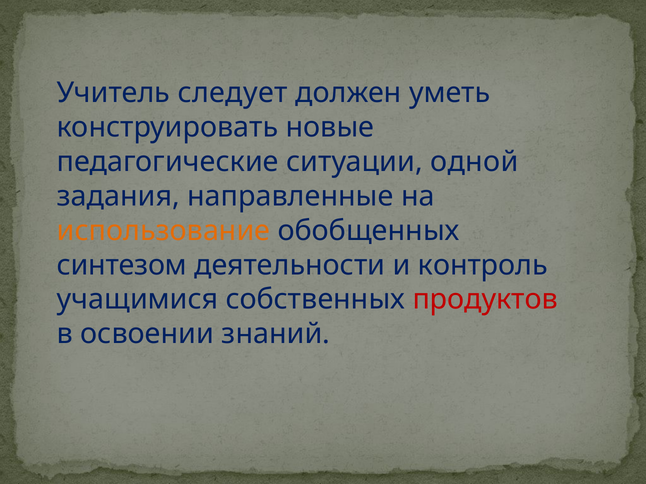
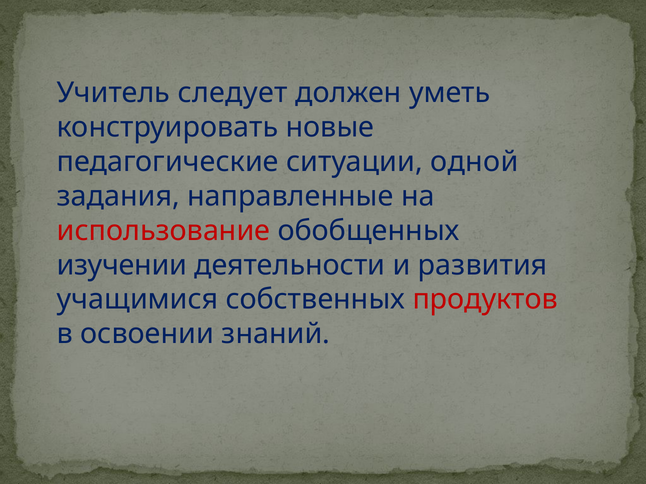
использование colour: orange -> red
синтезом: синтезом -> изучении
контроль: контроль -> развития
